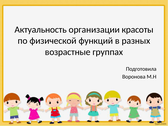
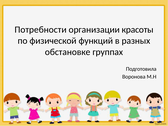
Актуальность: Актуальность -> Потребности
возрастные: возрастные -> обстановке
